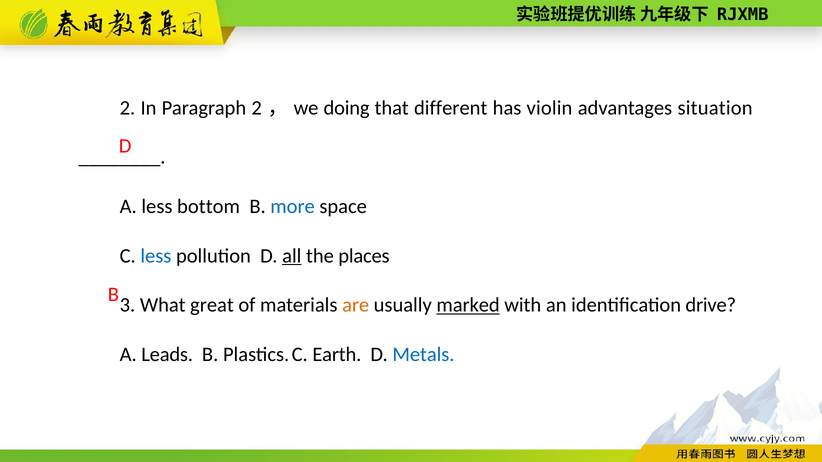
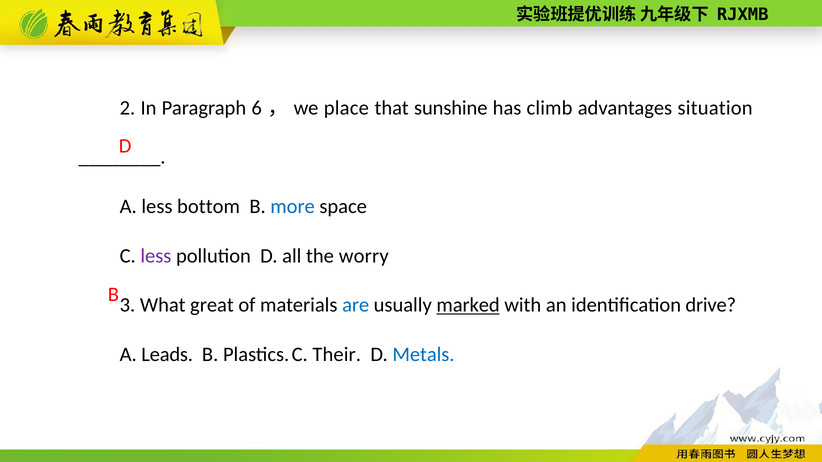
Paragraph 2: 2 -> 6
doing: doing -> place
different: different -> sunshine
violin: violin -> climb
less at (156, 256) colour: blue -> purple
all underline: present -> none
places: places -> worry
are colour: orange -> blue
Earth: Earth -> Their
